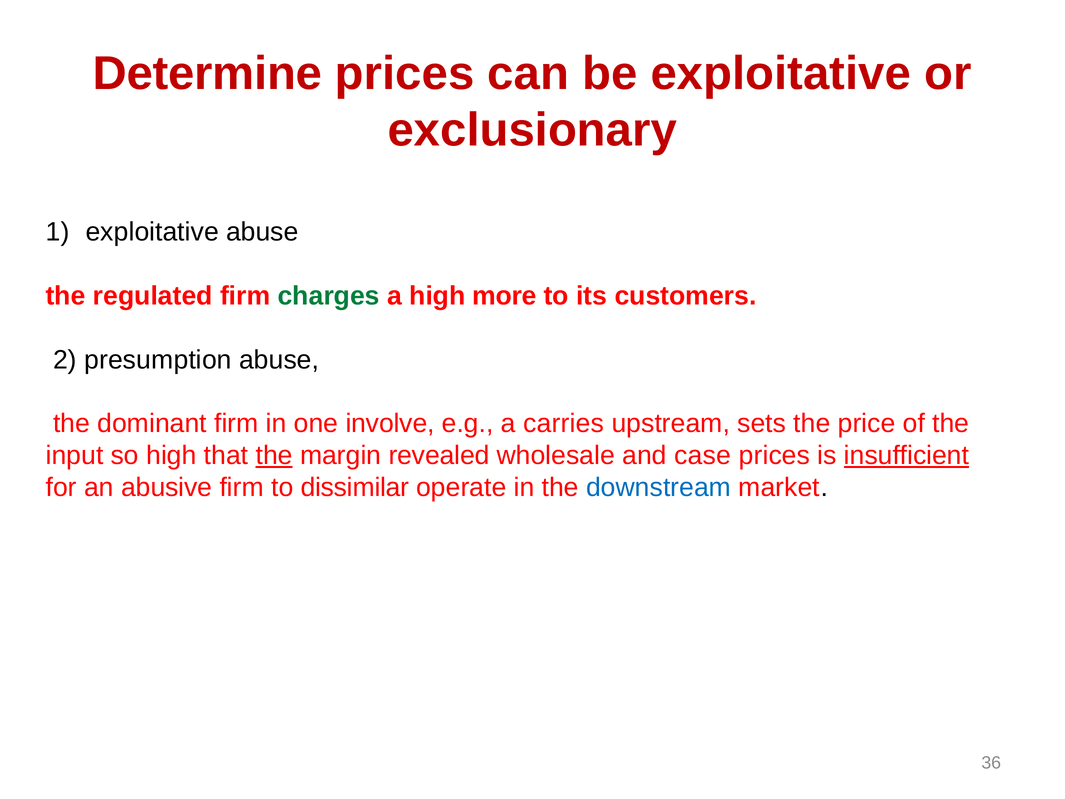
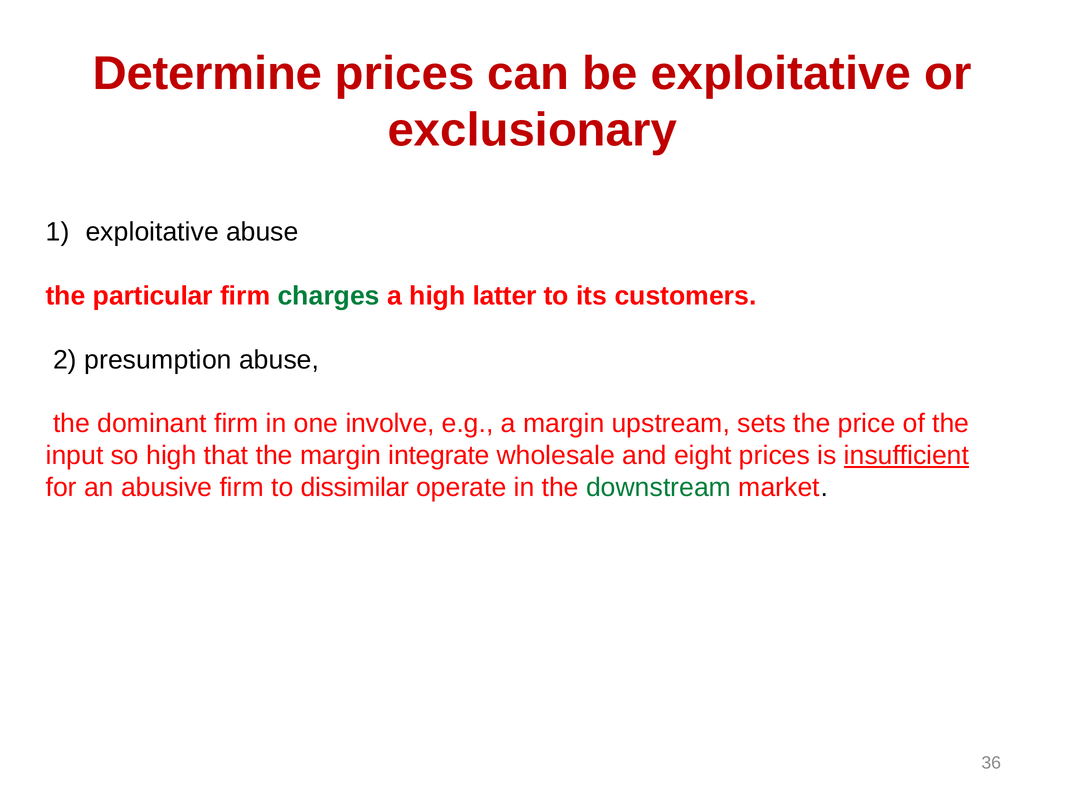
regulated: regulated -> particular
more: more -> latter
a carries: carries -> margin
the at (274, 455) underline: present -> none
revealed: revealed -> integrate
case: case -> eight
downstream colour: blue -> green
